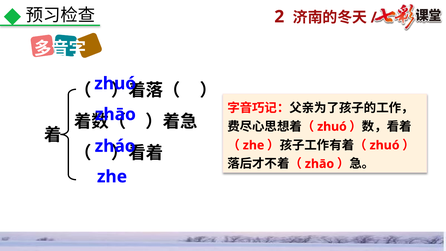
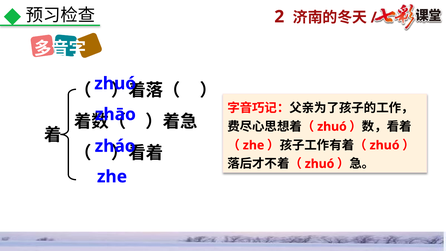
zhāo at (319, 164): zhāo -> zhuó
